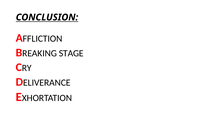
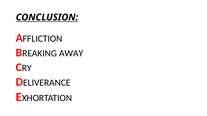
STAGE: STAGE -> AWAY
